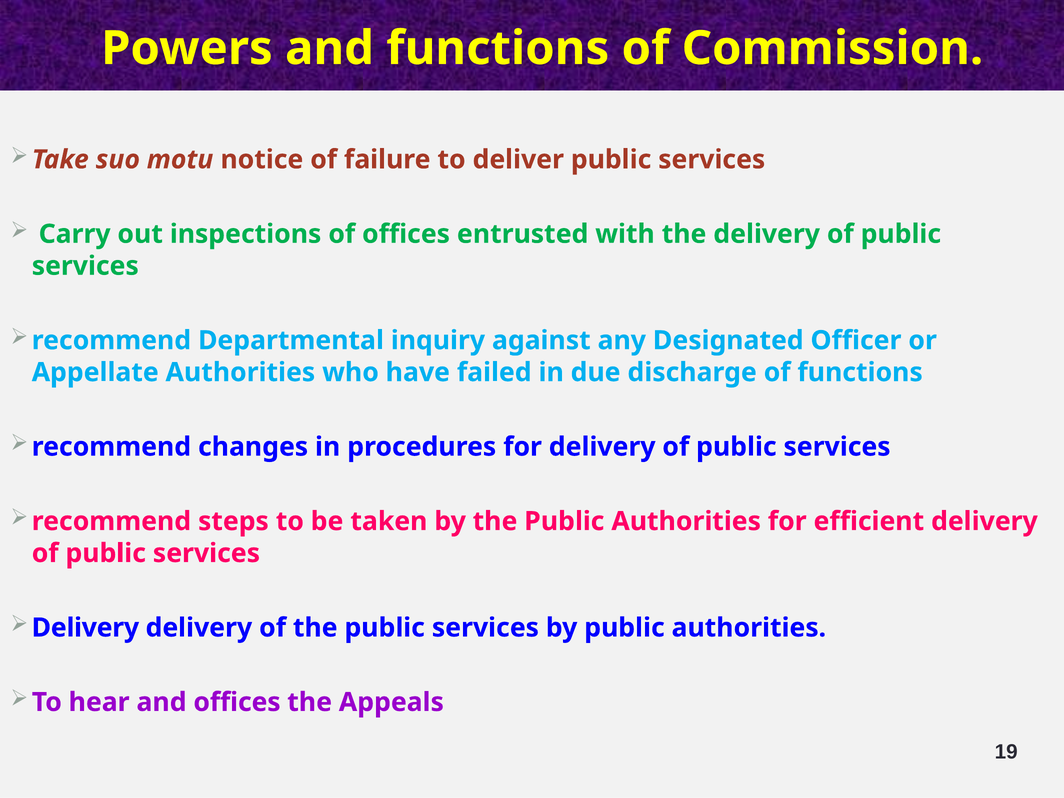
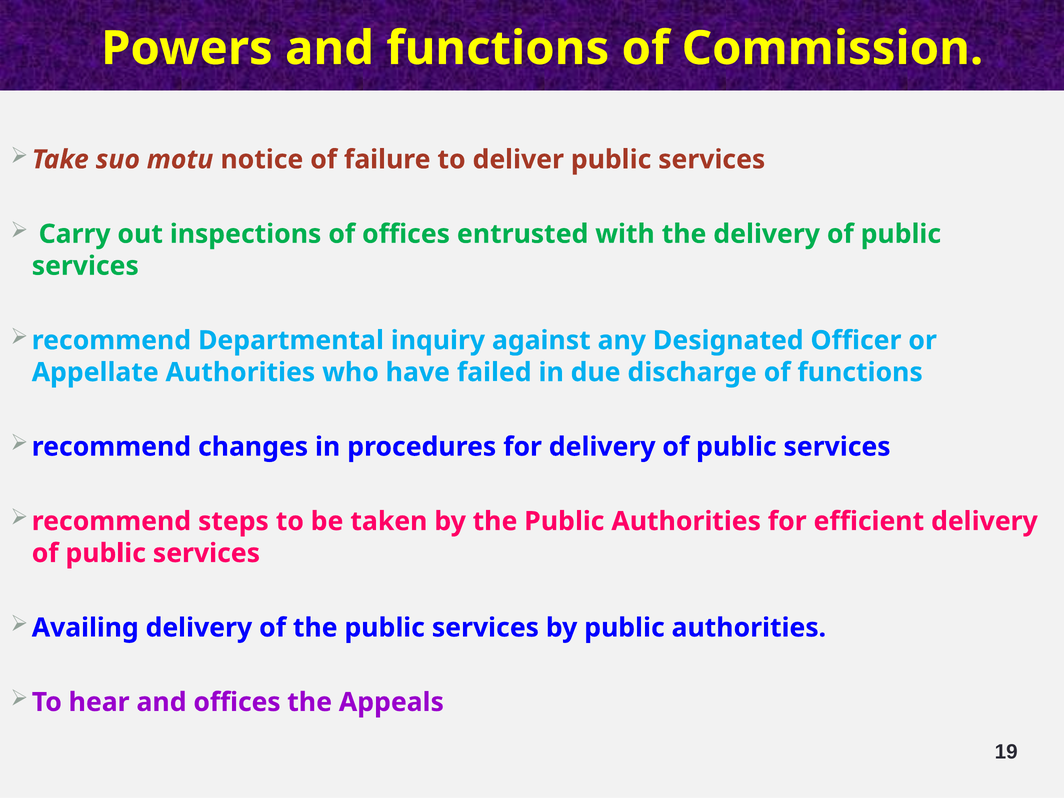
Delivery at (85, 628): Delivery -> Availing
